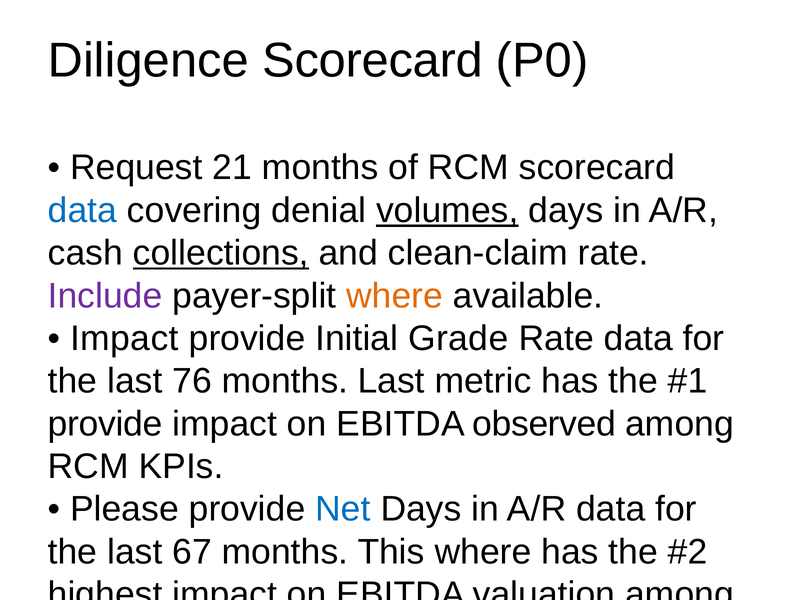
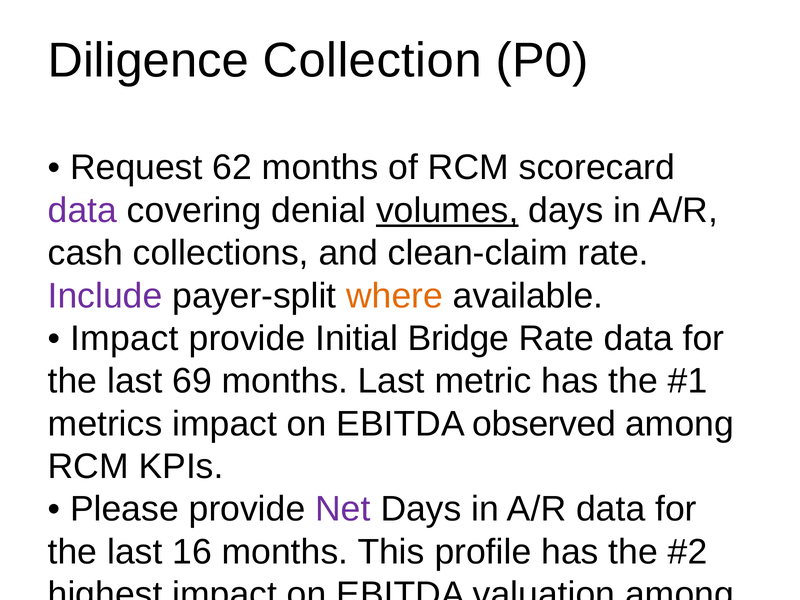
Diligence Scorecard: Scorecard -> Collection
21: 21 -> 62
data at (82, 210) colour: blue -> purple
collections underline: present -> none
Grade: Grade -> Bridge
76: 76 -> 69
provide at (105, 424): provide -> metrics
Net at (343, 509) colour: blue -> purple
67: 67 -> 16
This where: where -> profile
